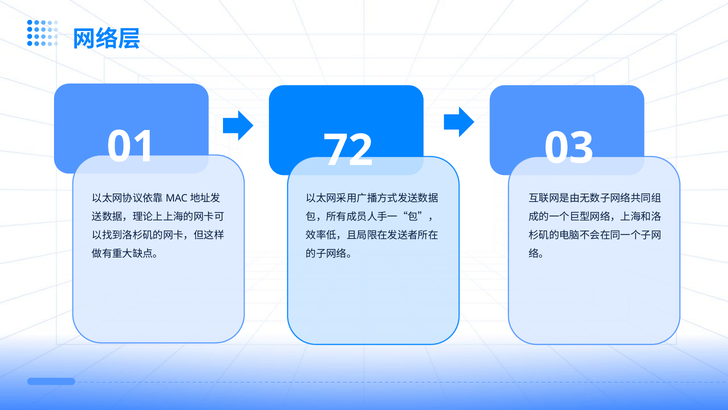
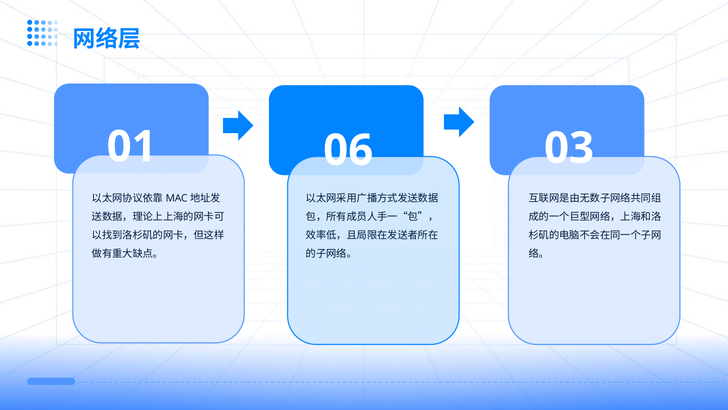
72: 72 -> 06
